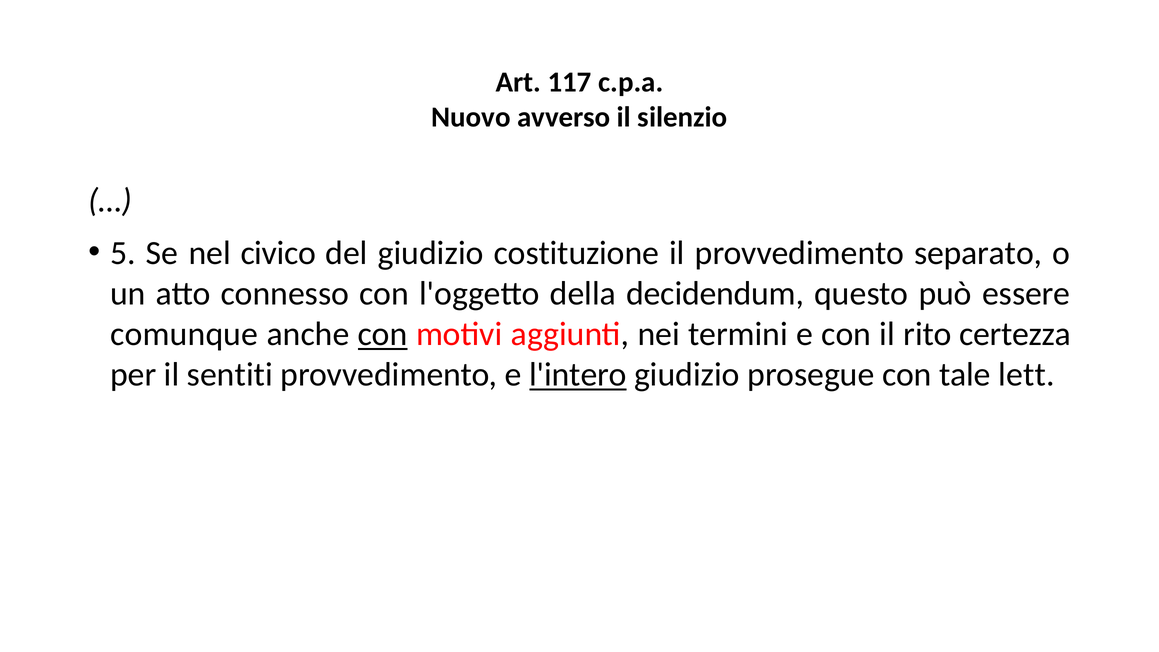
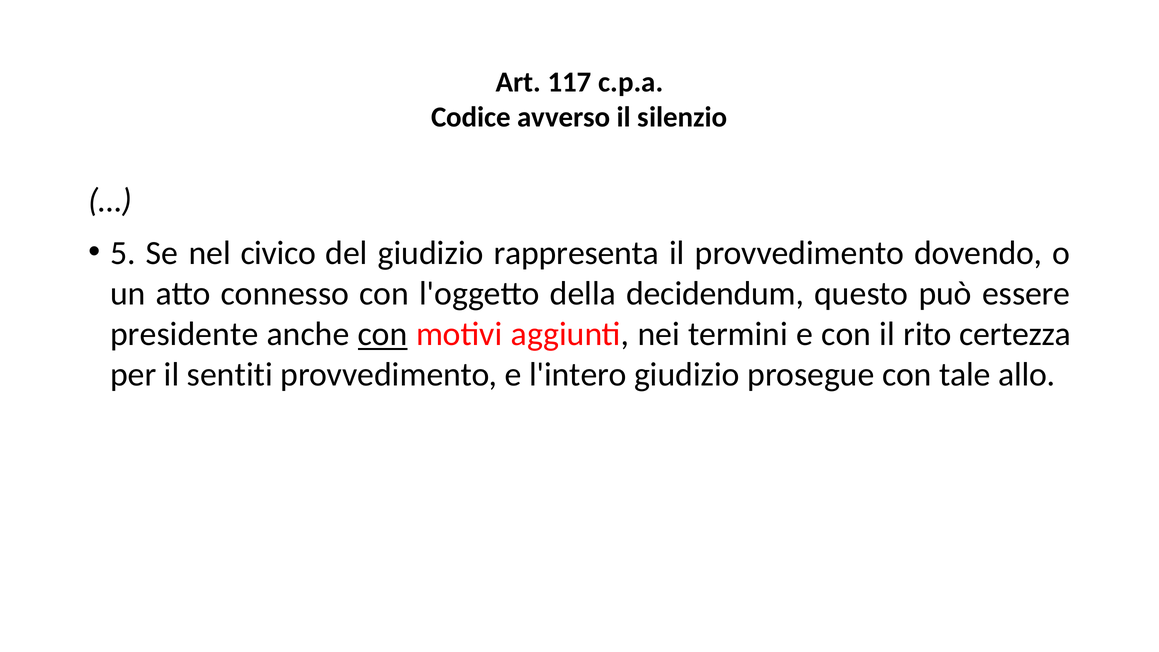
Nuovo: Nuovo -> Codice
costituzione: costituzione -> rappresenta
separato: separato -> dovendo
comunque: comunque -> presidente
l'intero underline: present -> none
lett: lett -> allo
